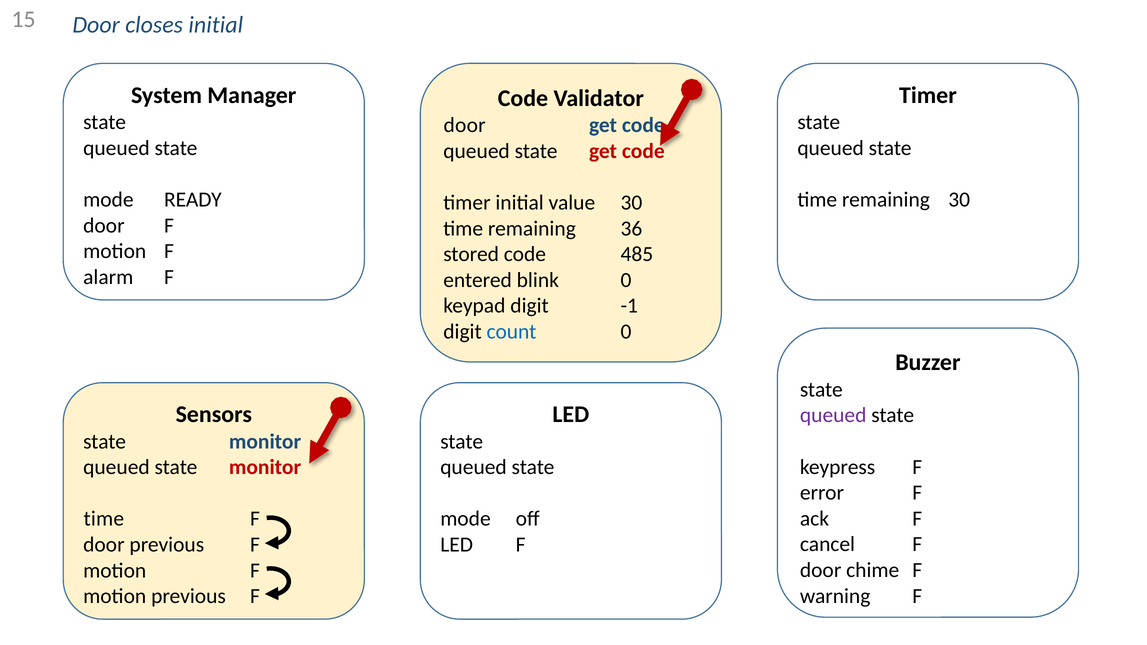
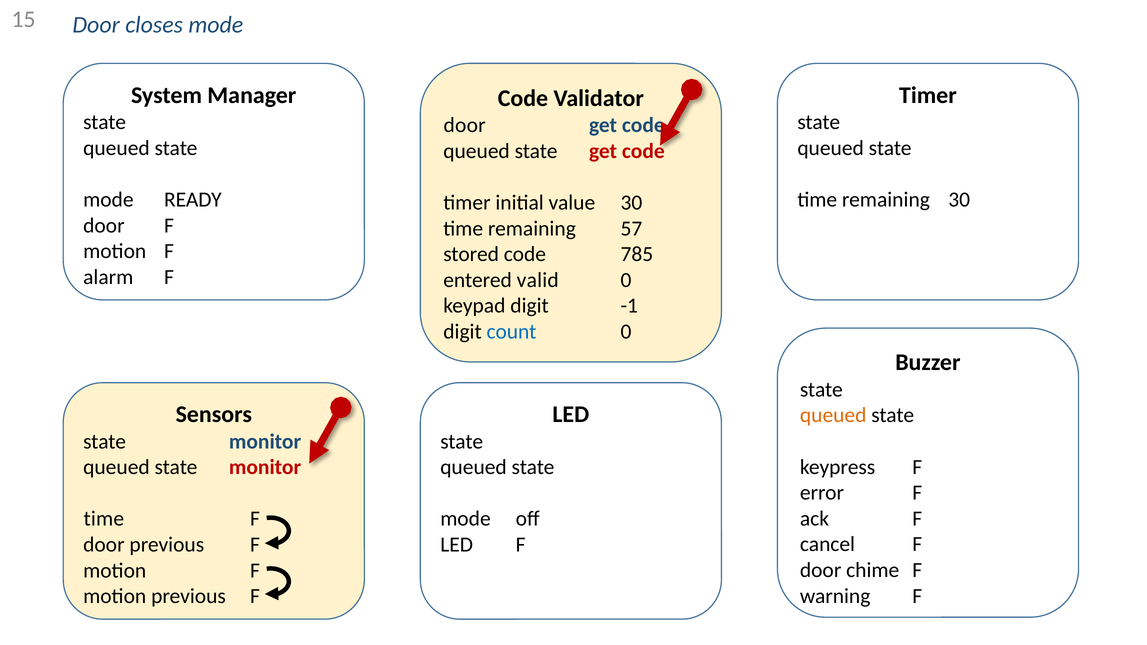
closes initial: initial -> mode
36: 36 -> 57
485: 485 -> 785
blink: blink -> valid
queued at (833, 415) colour: purple -> orange
